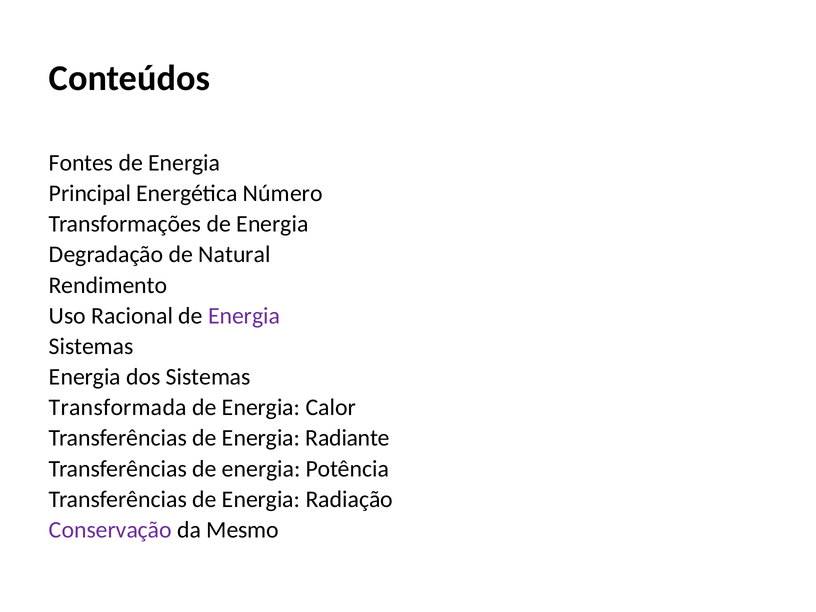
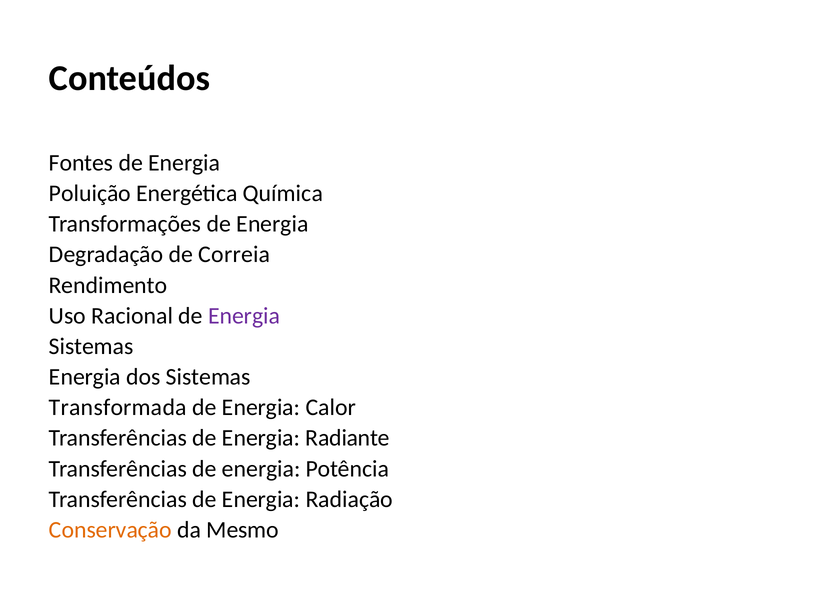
Principal: Principal -> Poluição
Número: Número -> Química
Natural: Natural -> Correia
Conservação colour: purple -> orange
